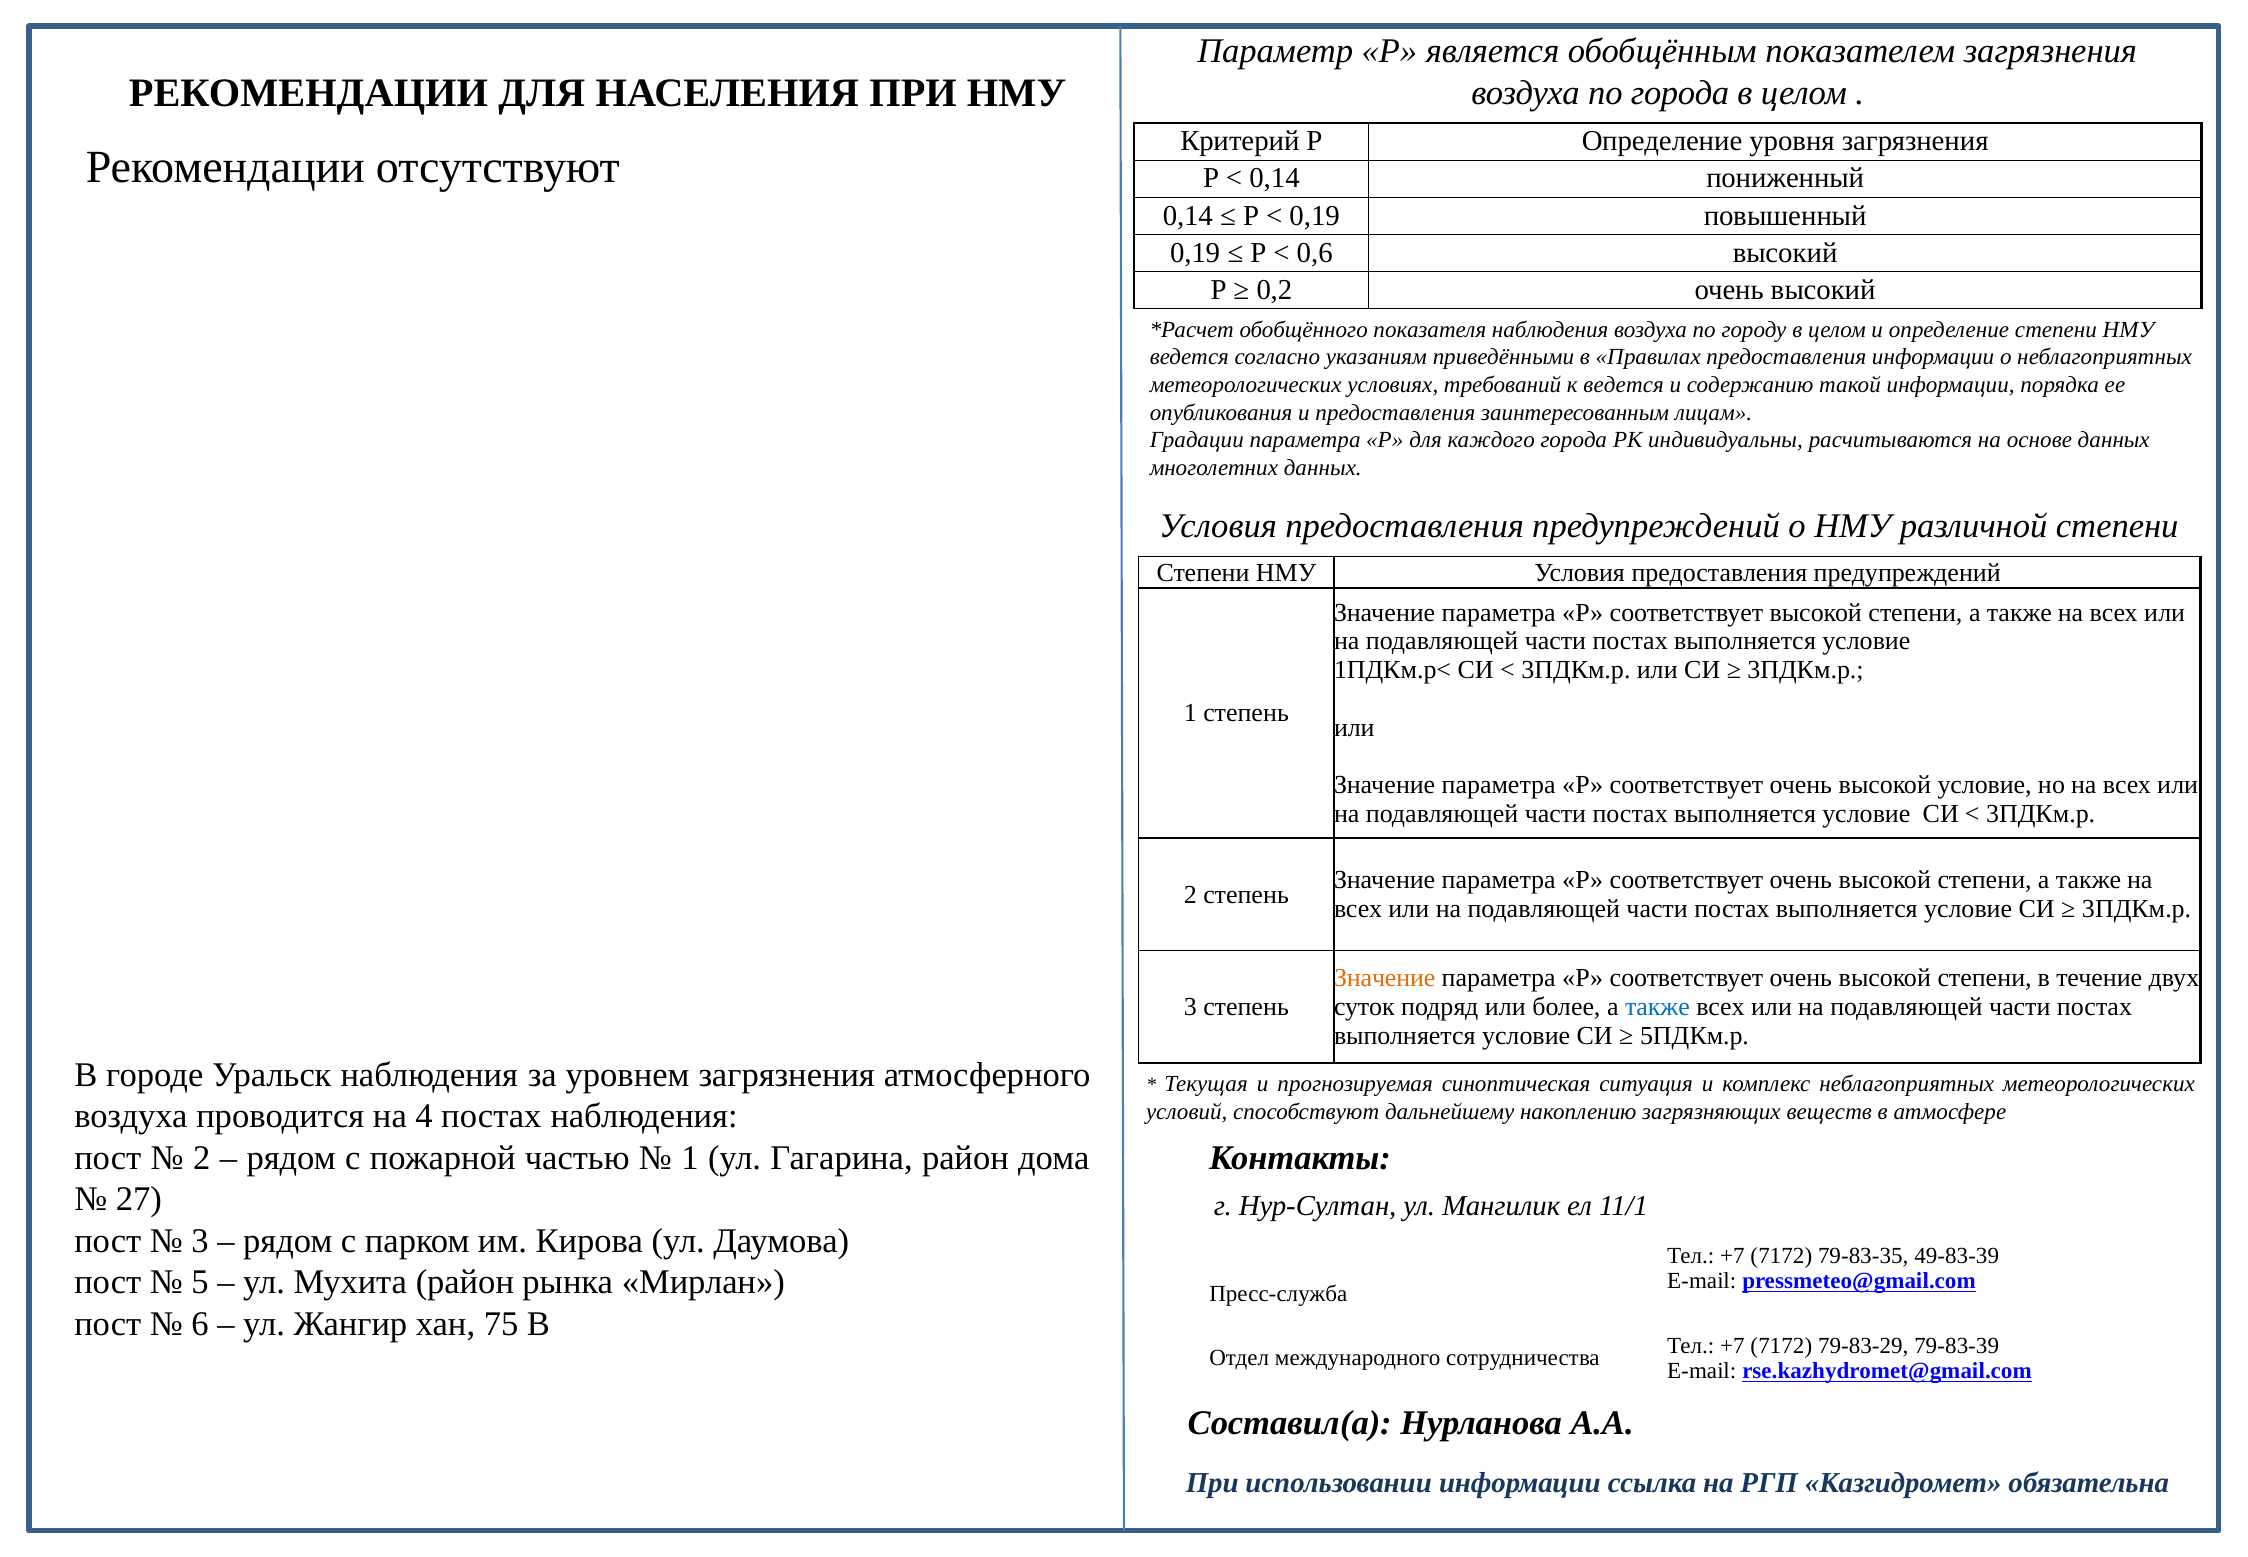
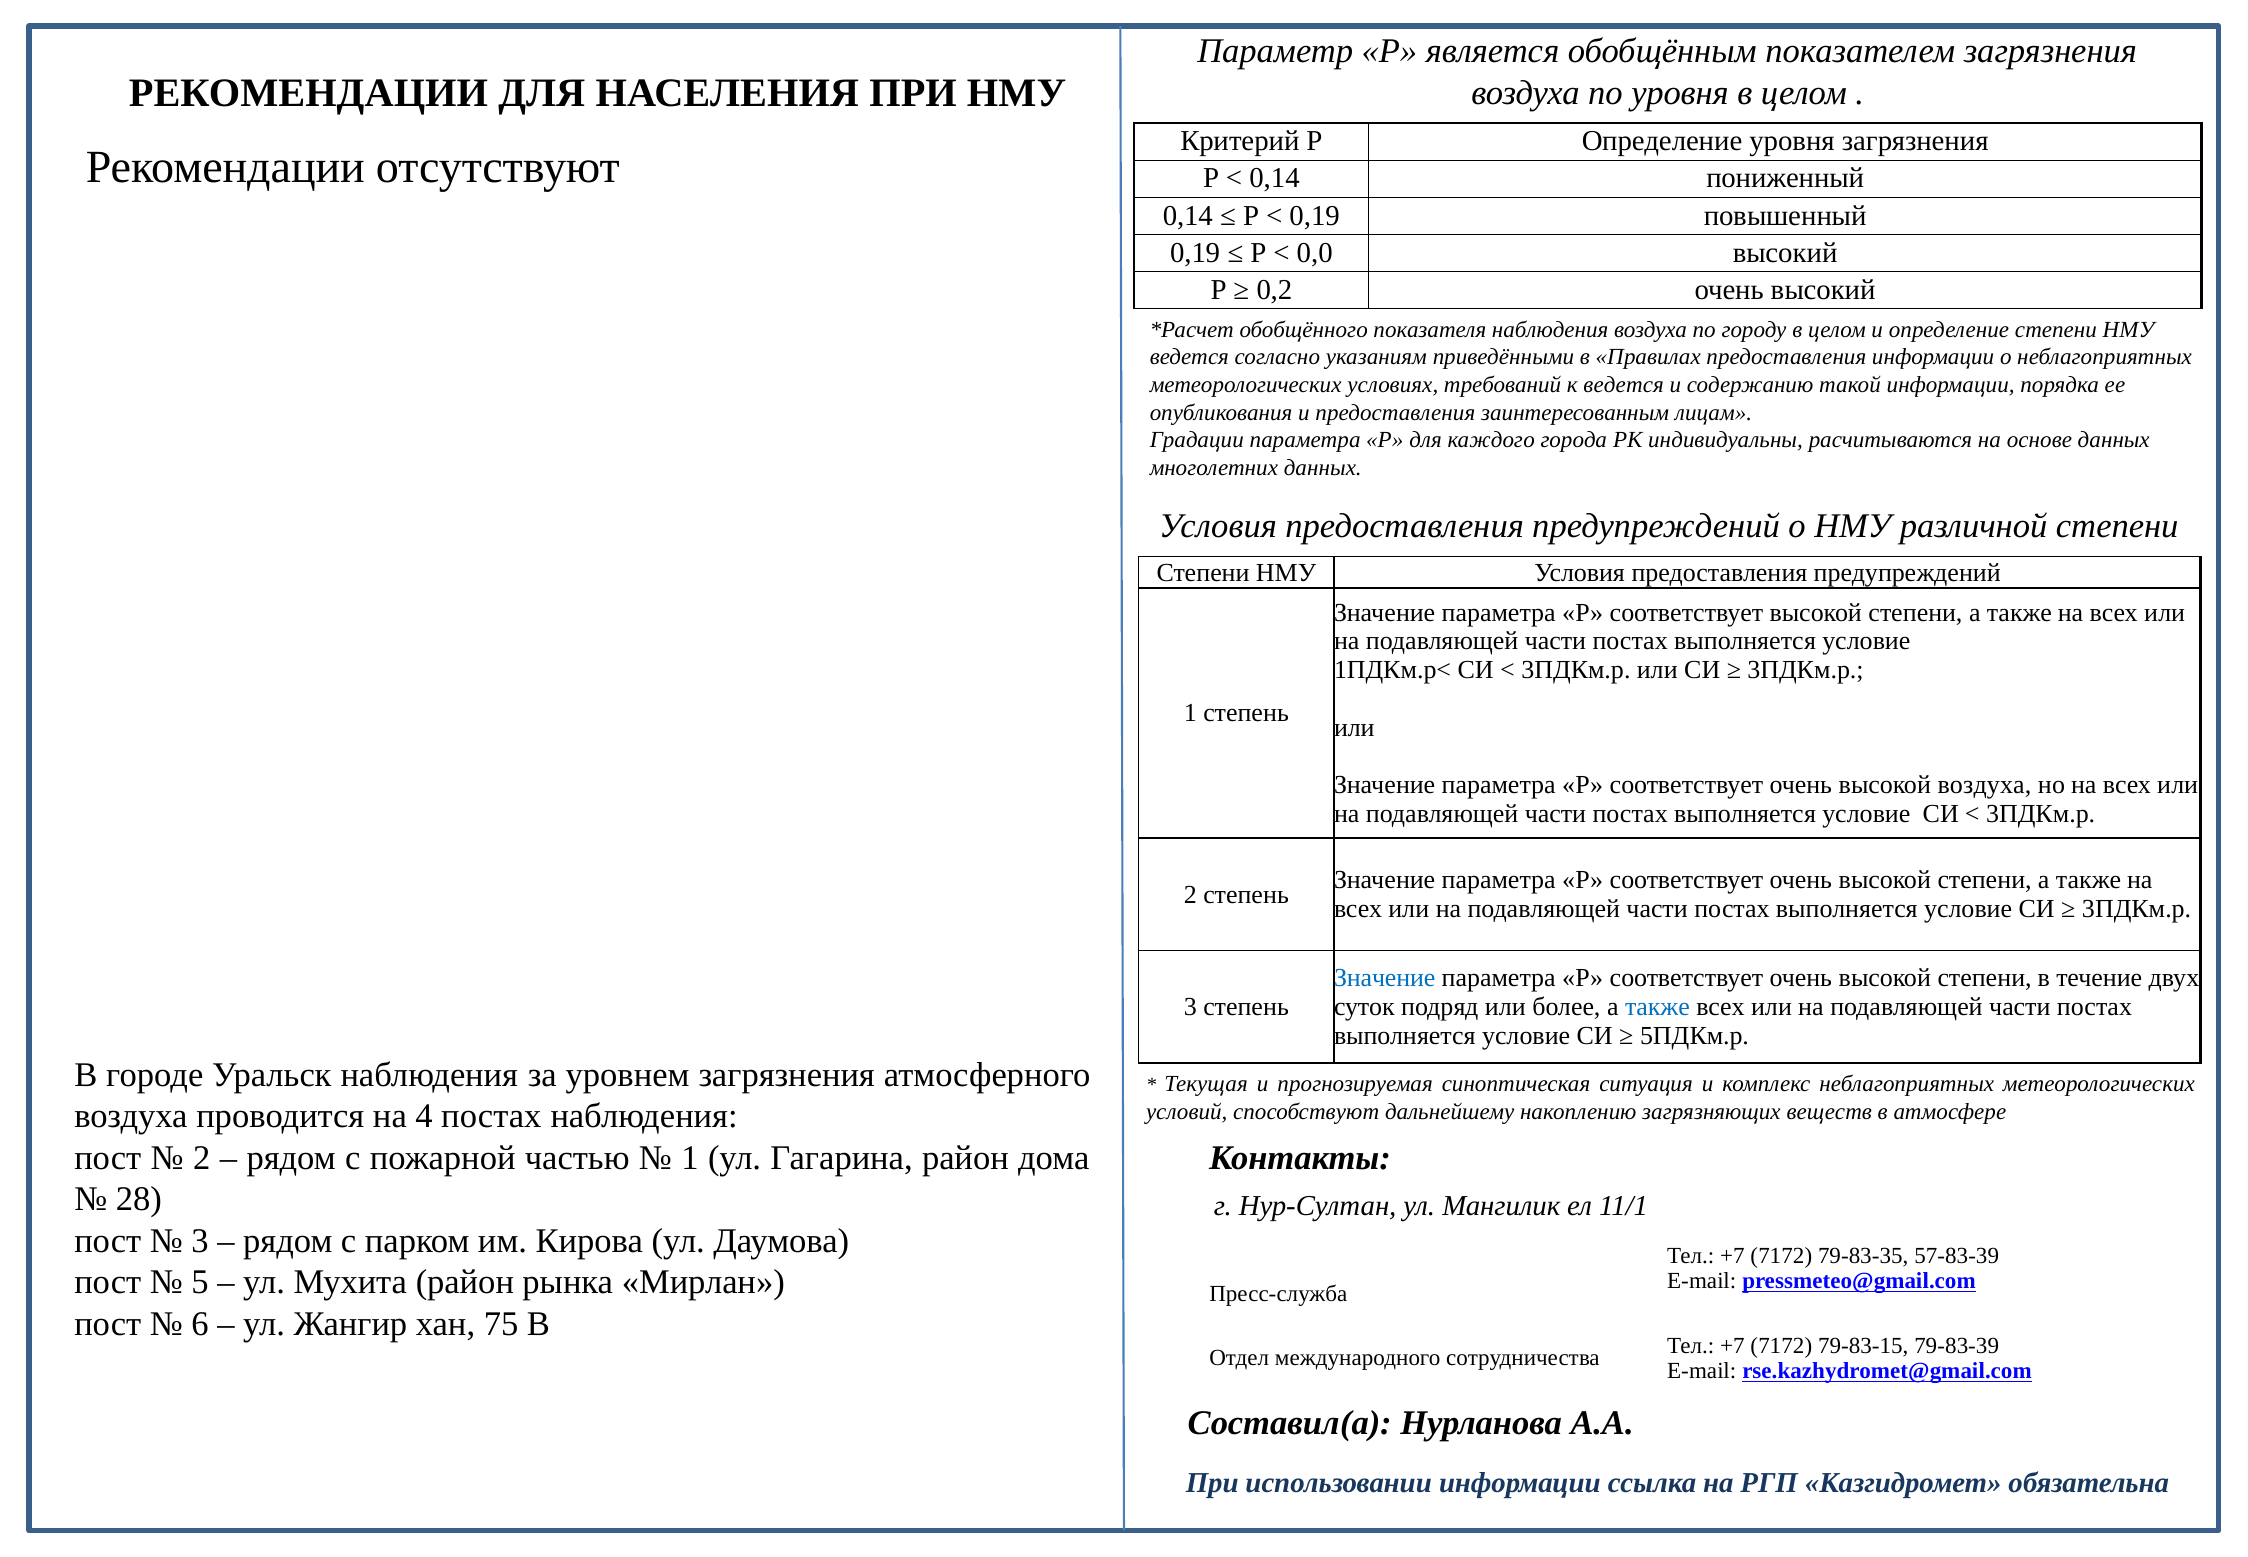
по города: города -> уровня
0,6: 0,6 -> 0,0
высокой условие: условие -> воздуха
Значение at (1385, 978) colour: orange -> blue
27: 27 -> 28
49-83-39: 49-83-39 -> 57-83-39
79-83-29: 79-83-29 -> 79-83-15
